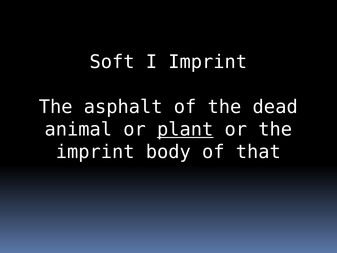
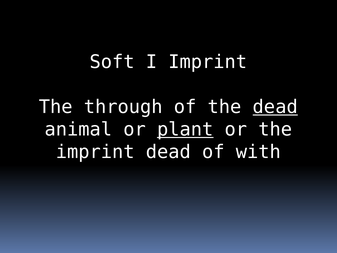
asphalt: asphalt -> through
dead at (275, 107) underline: none -> present
imprint body: body -> dead
that: that -> with
